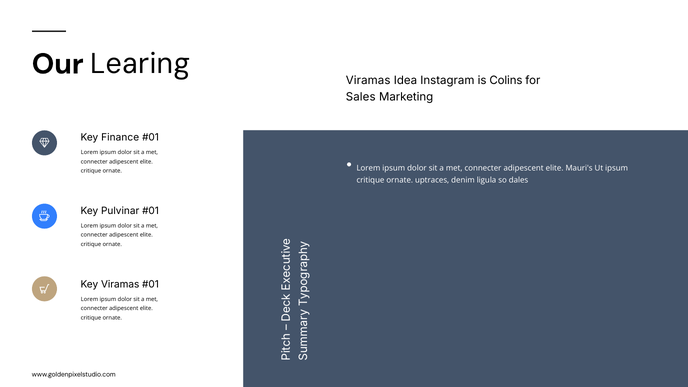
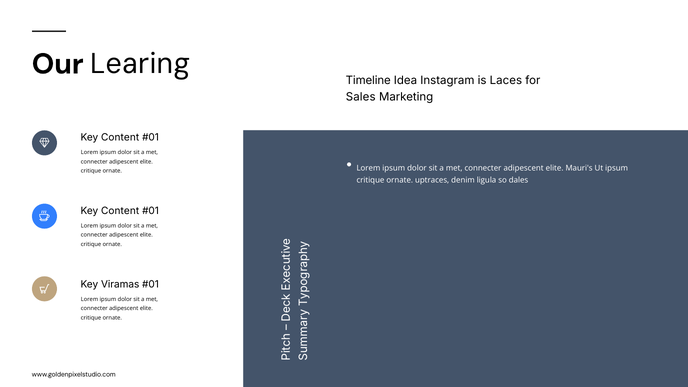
Viramas at (368, 81): Viramas -> Timeline
Colins: Colins -> Laces
Finance at (120, 138): Finance -> Content
Pulvinar at (120, 211): Pulvinar -> Content
